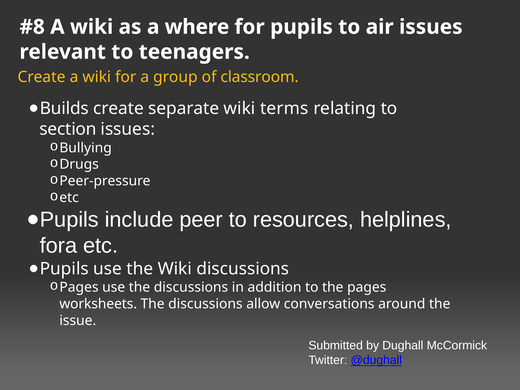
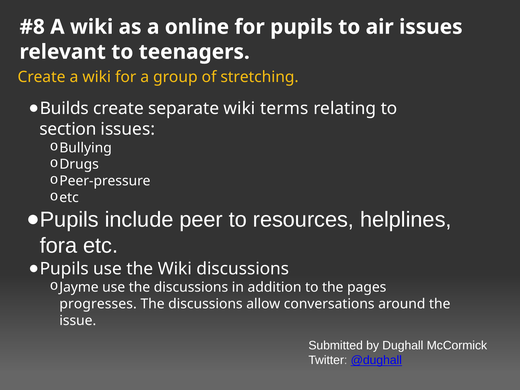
where: where -> online
classroom: classroom -> stretching
Pages at (79, 287): Pages -> Jayme
worksheets: worksheets -> progresses
